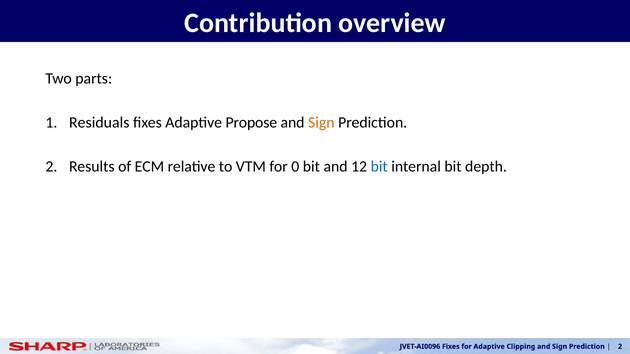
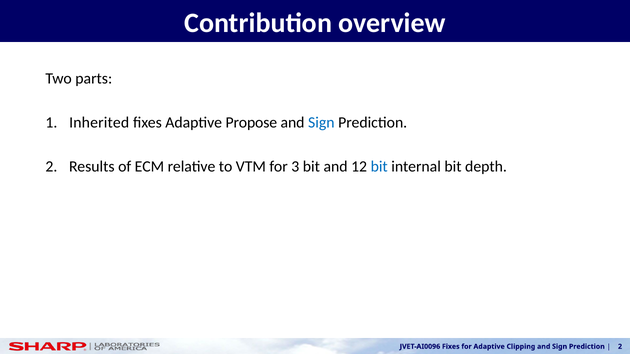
Residuals: Residuals -> Inherited
Sign at (321, 123) colour: orange -> blue
0: 0 -> 3
